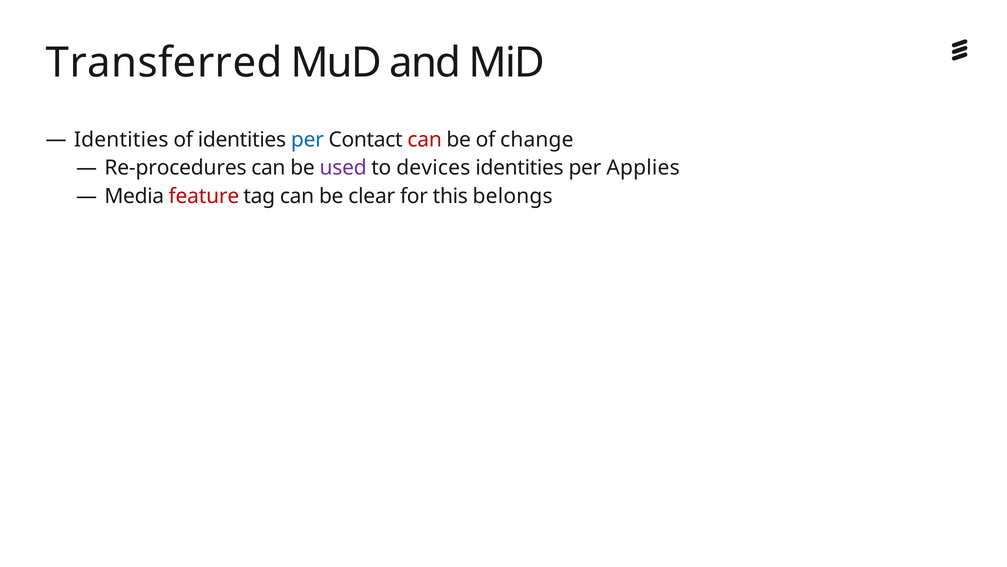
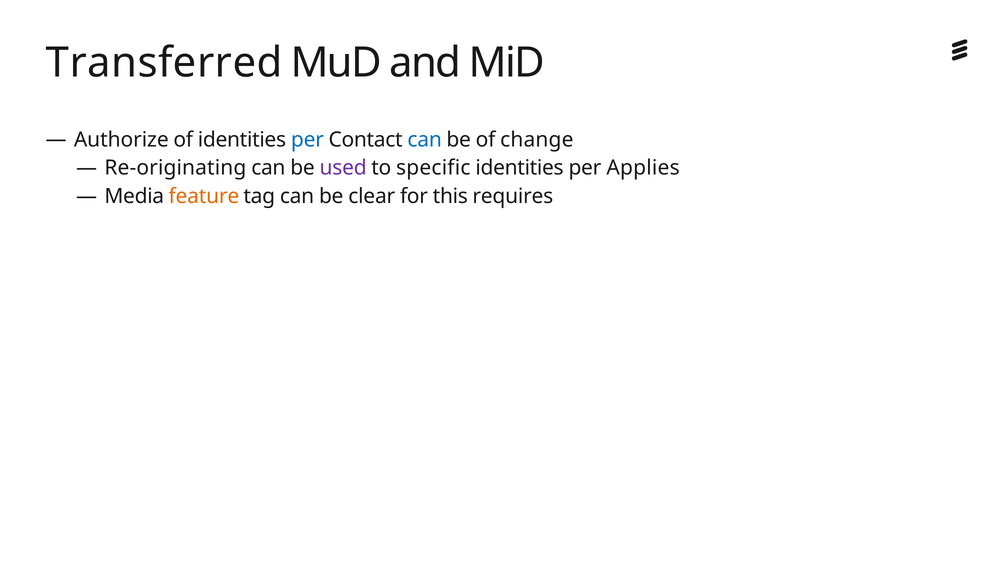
Identities at (121, 140): Identities -> Authorize
can at (425, 140) colour: red -> blue
Re-procedures: Re-procedures -> Re-originating
devices: devices -> specific
feature colour: red -> orange
belongs: belongs -> requires
